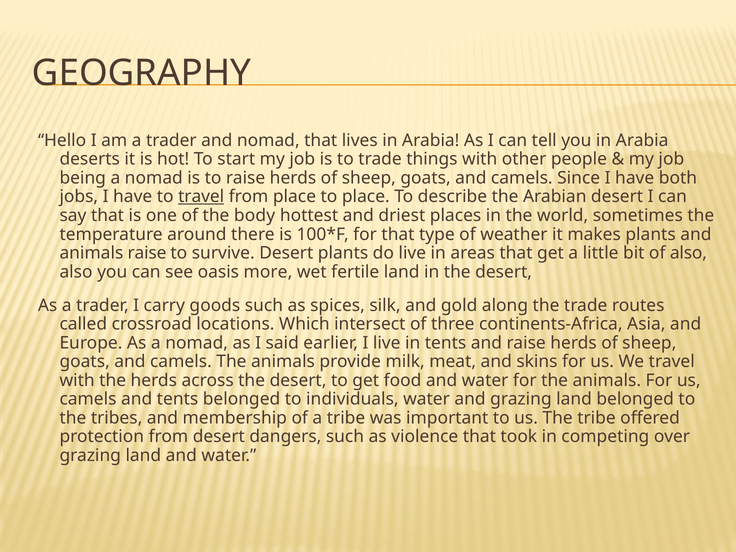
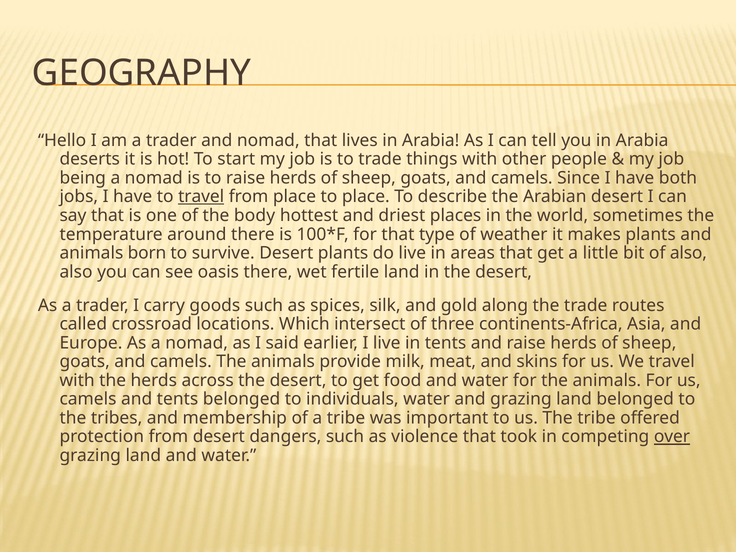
animals raise: raise -> born
oasis more: more -> there
over underline: none -> present
